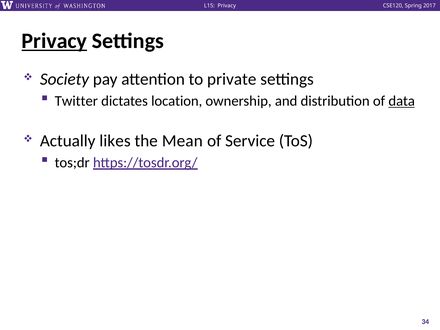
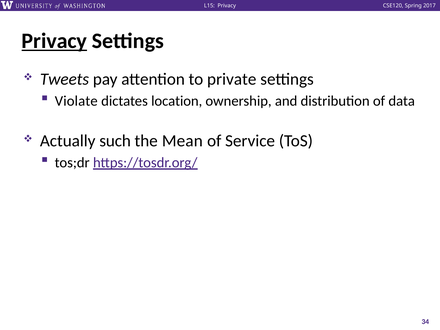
Society: Society -> Tweets
Twitter: Twitter -> Violate
data underline: present -> none
likes: likes -> such
